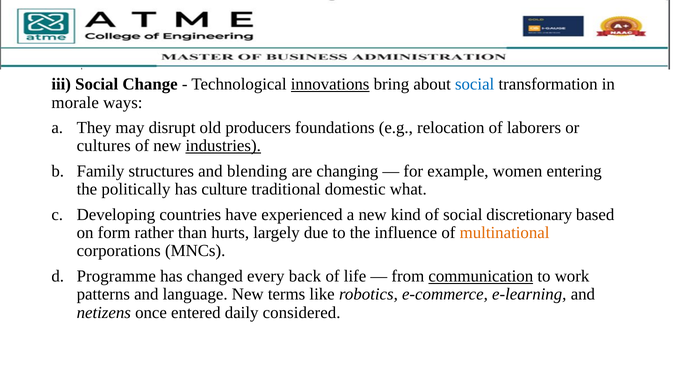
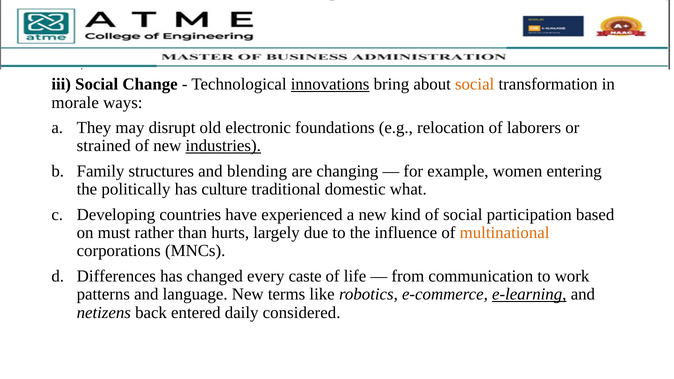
social at (475, 84) colour: blue -> orange
producers: producers -> electronic
cultures: cultures -> strained
discretionary: discretionary -> participation
form: form -> must
Programme: Programme -> Differences
back: back -> caste
communication underline: present -> none
e-learning underline: none -> present
once: once -> back
